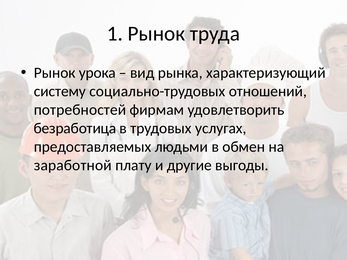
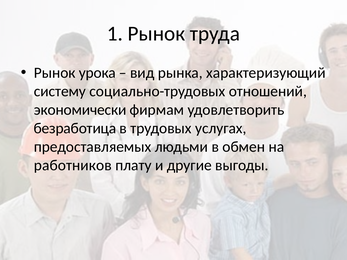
потребностей: потребностей -> экономически
заработной: заработной -> работников
